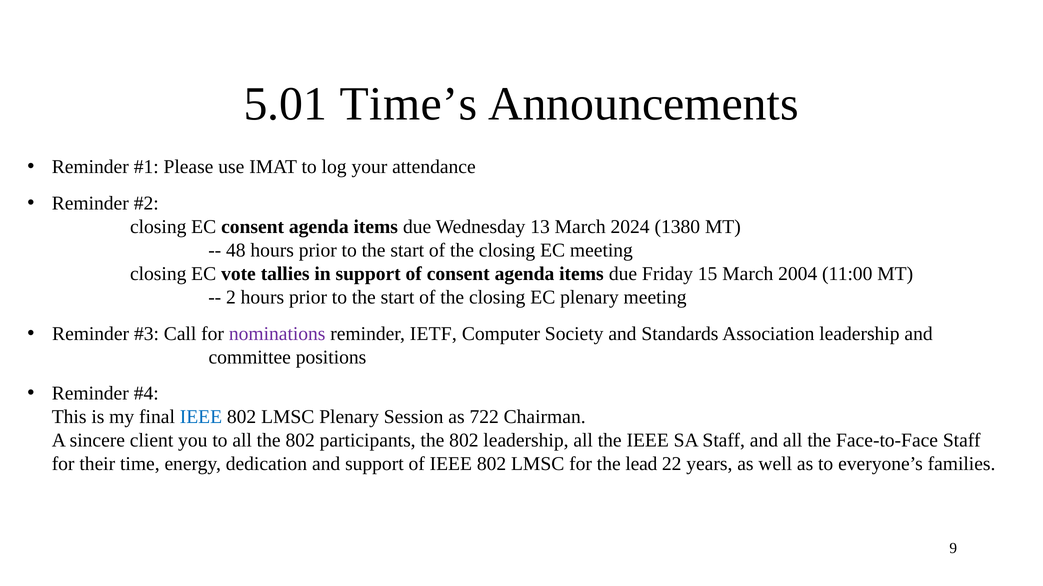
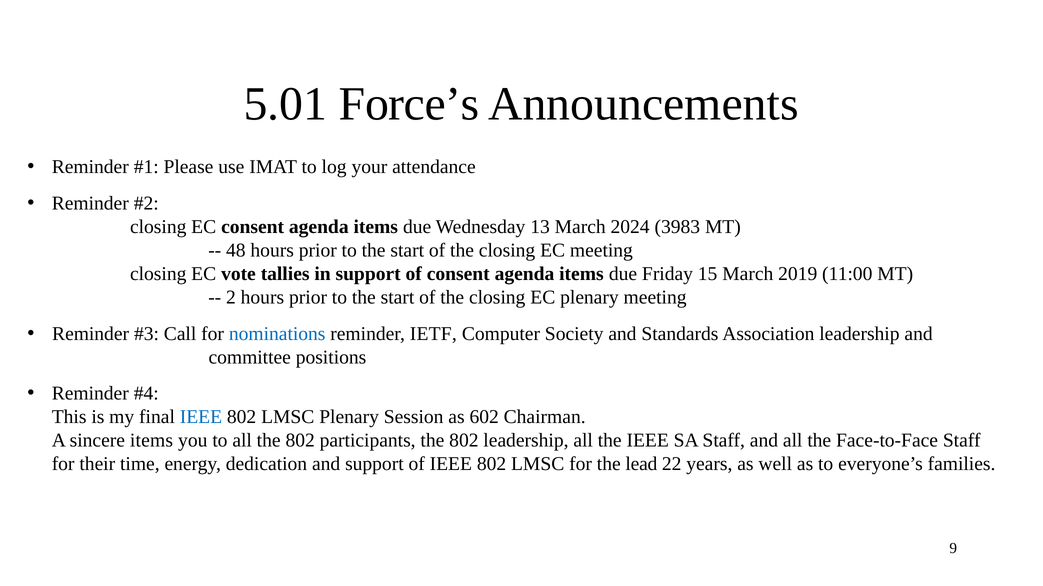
Time’s: Time’s -> Force’s
1380: 1380 -> 3983
2004: 2004 -> 2019
nominations colour: purple -> blue
722: 722 -> 602
sincere client: client -> items
